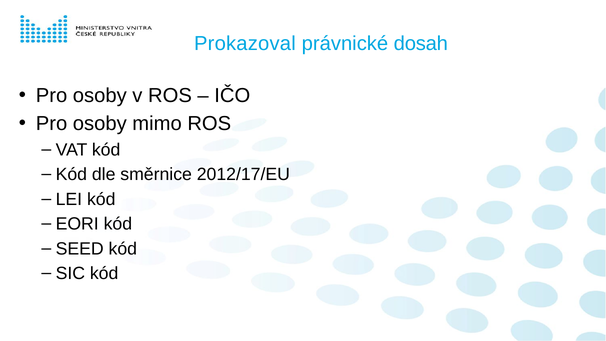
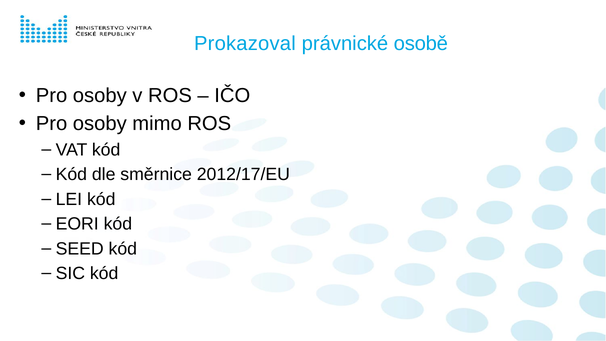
dosah: dosah -> osobě
